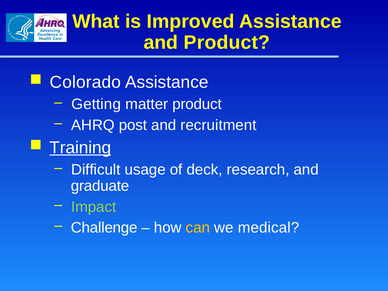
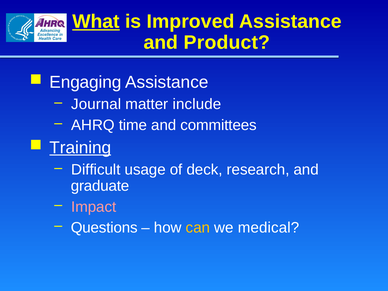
What underline: none -> present
Colorado: Colorado -> Engaging
Getting: Getting -> Journal
matter product: product -> include
post: post -> time
recruitment: recruitment -> committees
Impact colour: light green -> pink
Challenge: Challenge -> Questions
